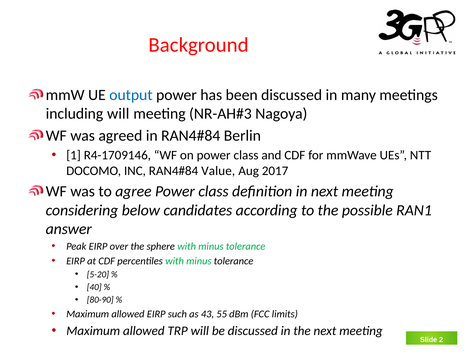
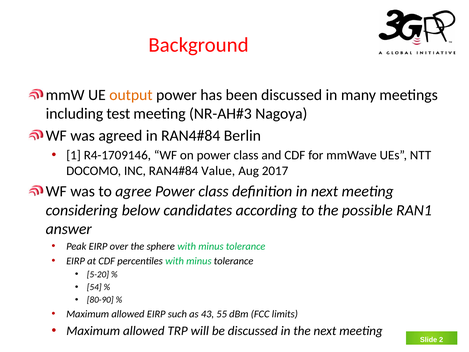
output colour: blue -> orange
including will: will -> test
40: 40 -> 54
